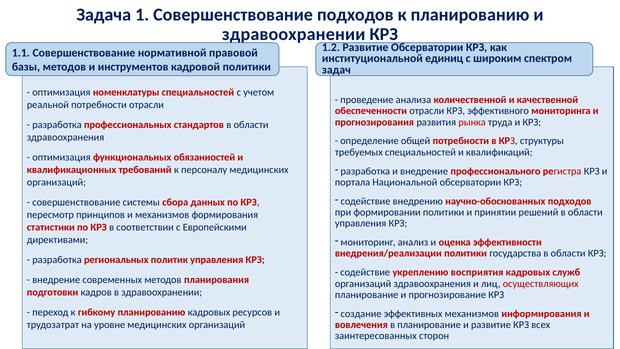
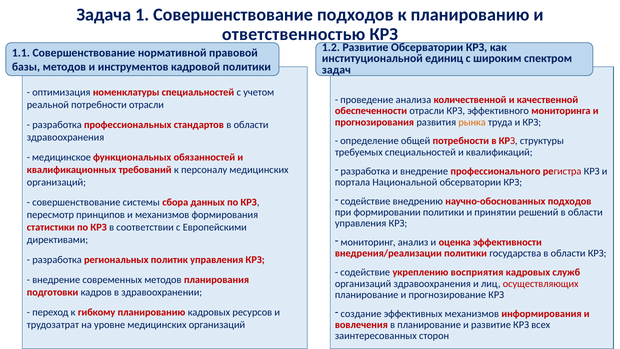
здравоохранении at (294, 34): здравоохранении -> ответственностью
рынка colour: red -> orange
оптимизация at (61, 157): оптимизация -> медицинское
